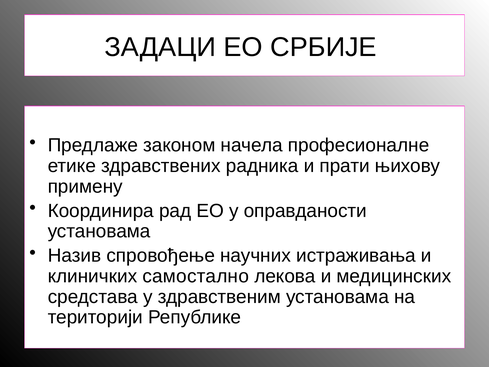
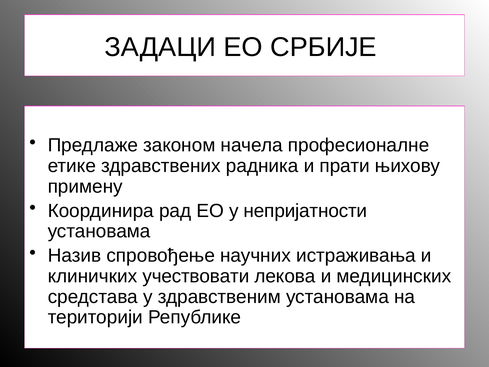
оправданости: оправданости -> непријатности
самостално: самостално -> учествовати
